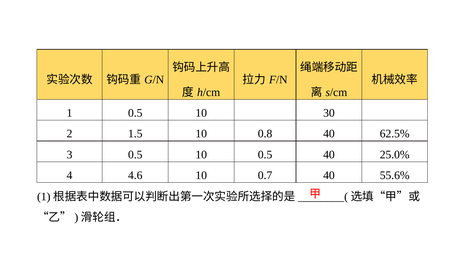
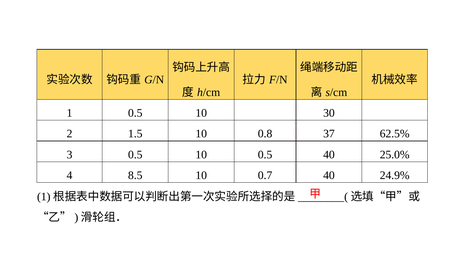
0.8 40: 40 -> 37
4.6: 4.6 -> 8.5
55.6%: 55.6% -> 24.9%
